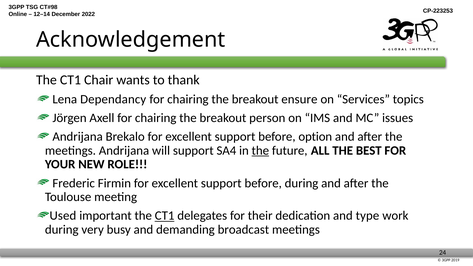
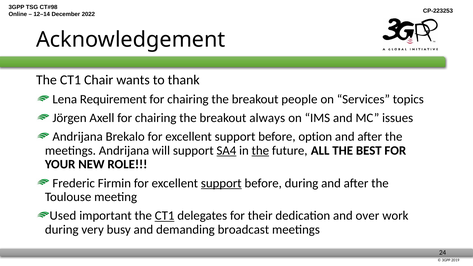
Dependancy: Dependancy -> Requirement
ensure: ensure -> people
person: person -> always
SA4 underline: none -> present
support at (221, 183) underline: none -> present
type: type -> over
